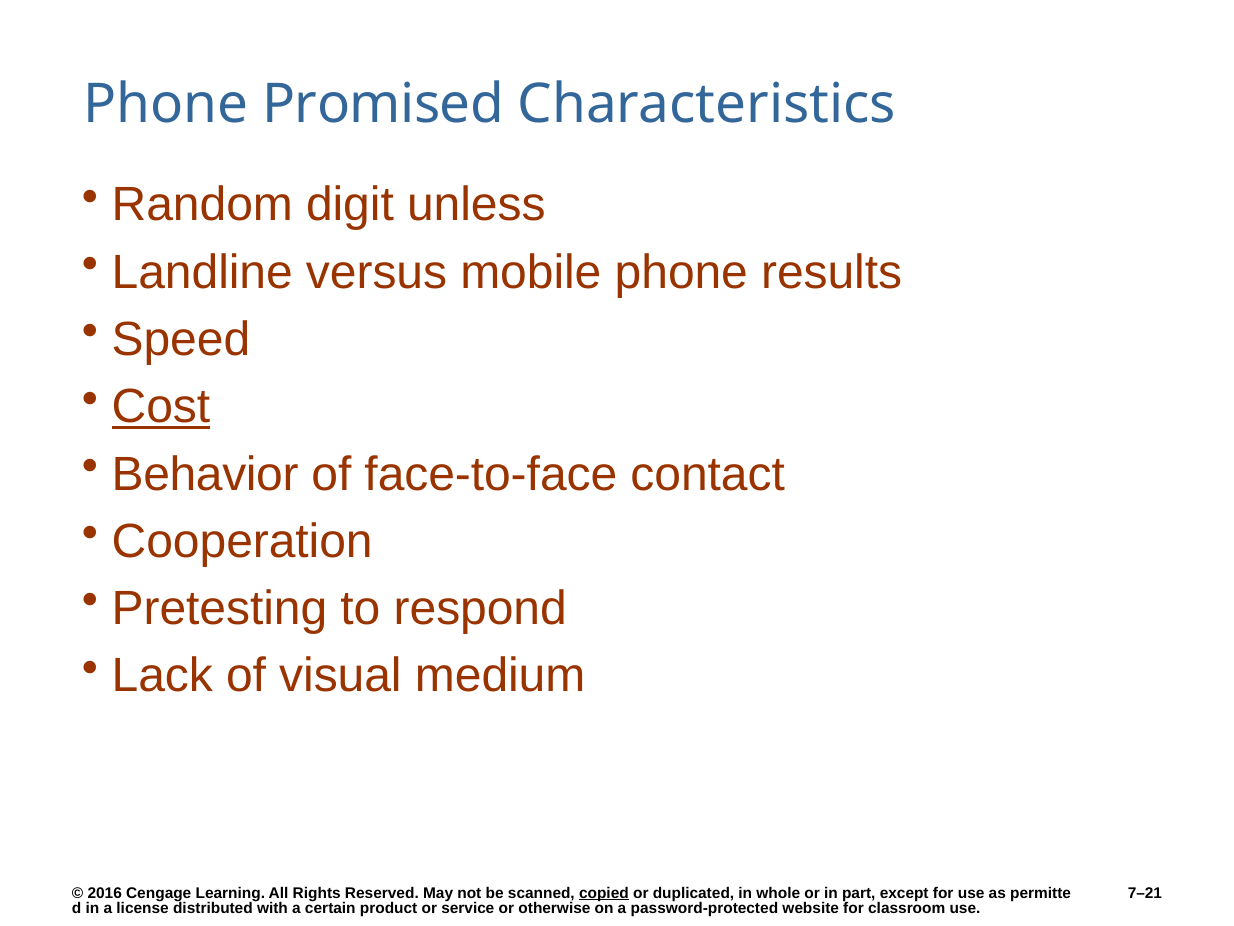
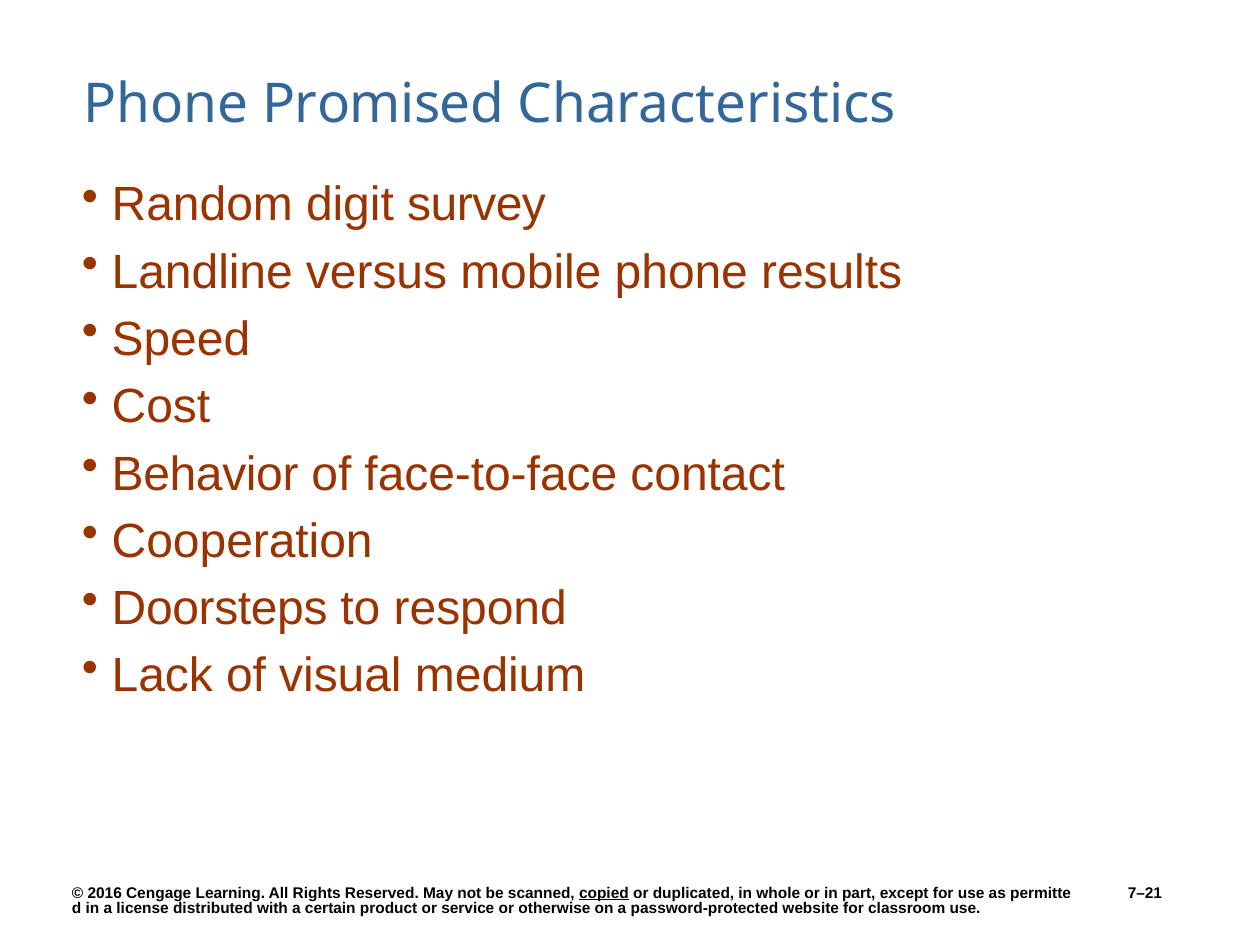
unless: unless -> survey
Cost underline: present -> none
Pretesting: Pretesting -> Doorsteps
